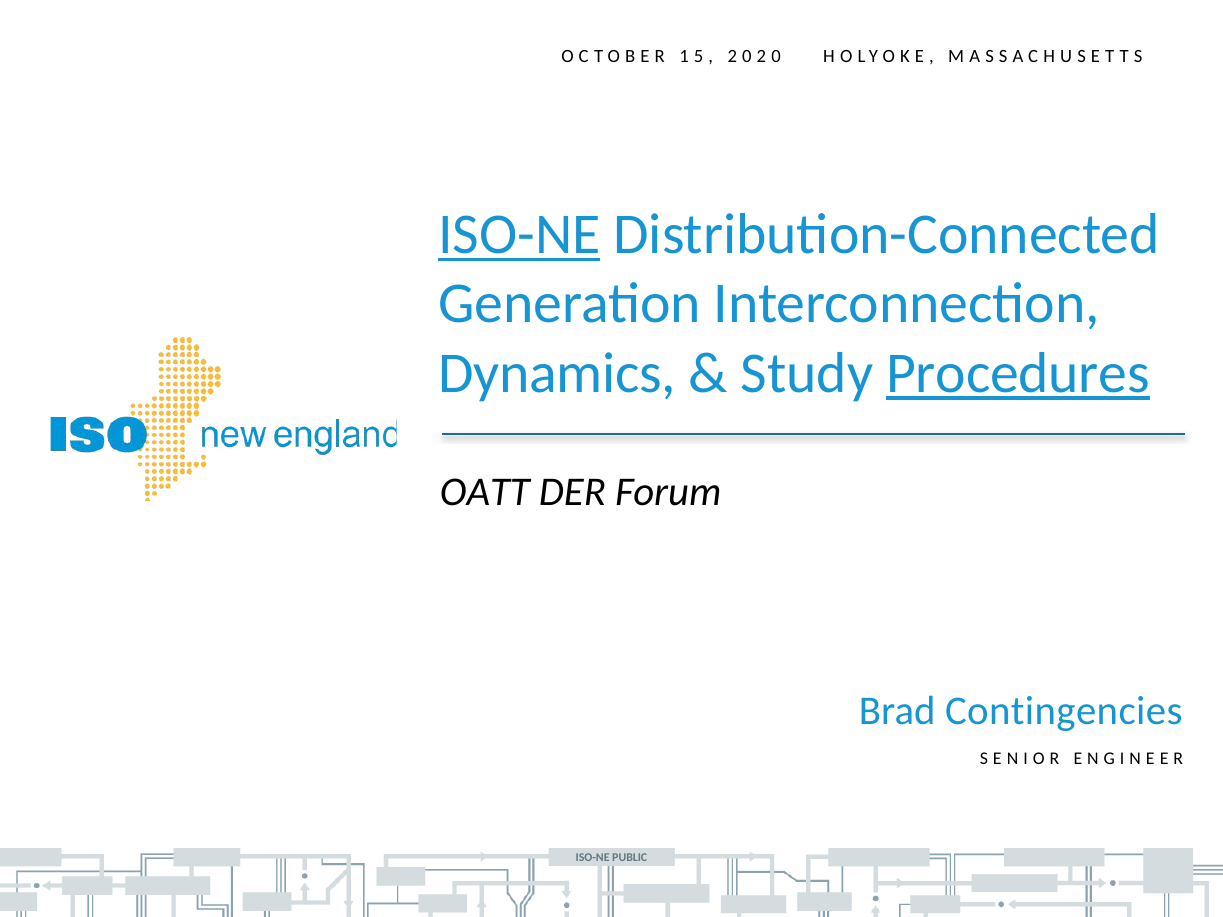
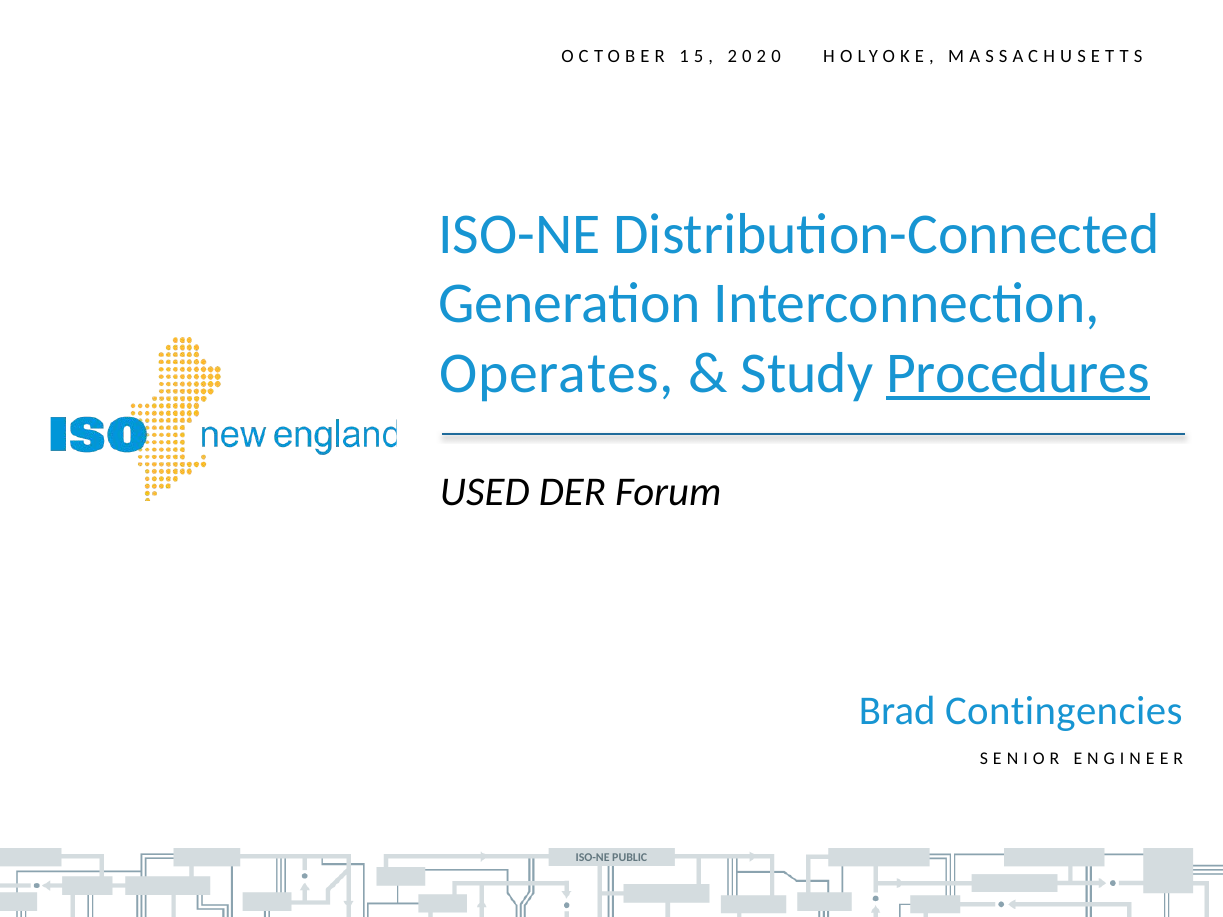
ISO-NE at (519, 235) underline: present -> none
Dynamics: Dynamics -> Operates
OATT: OATT -> USED
